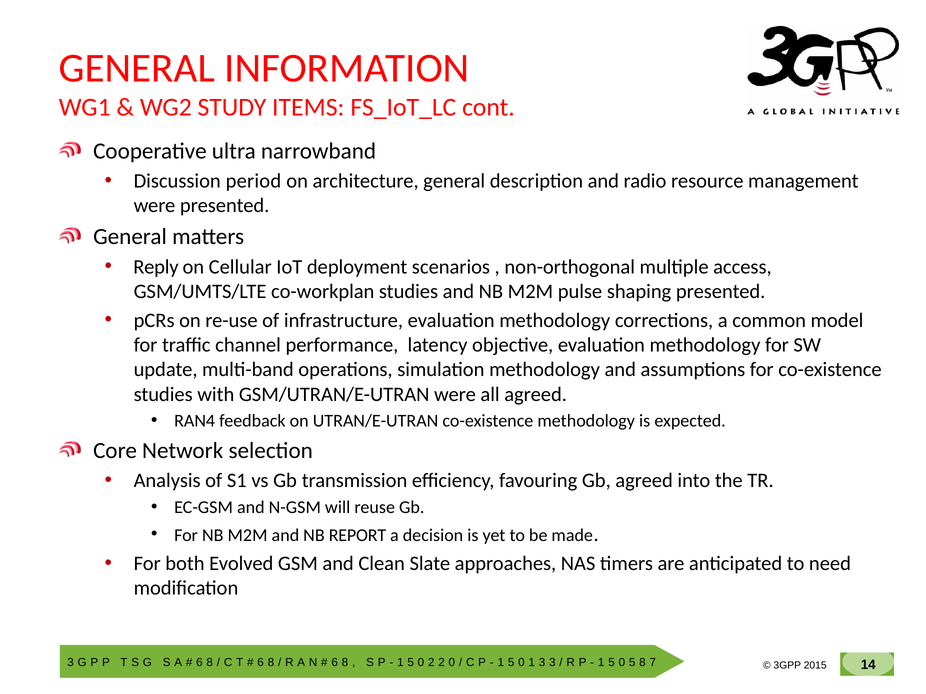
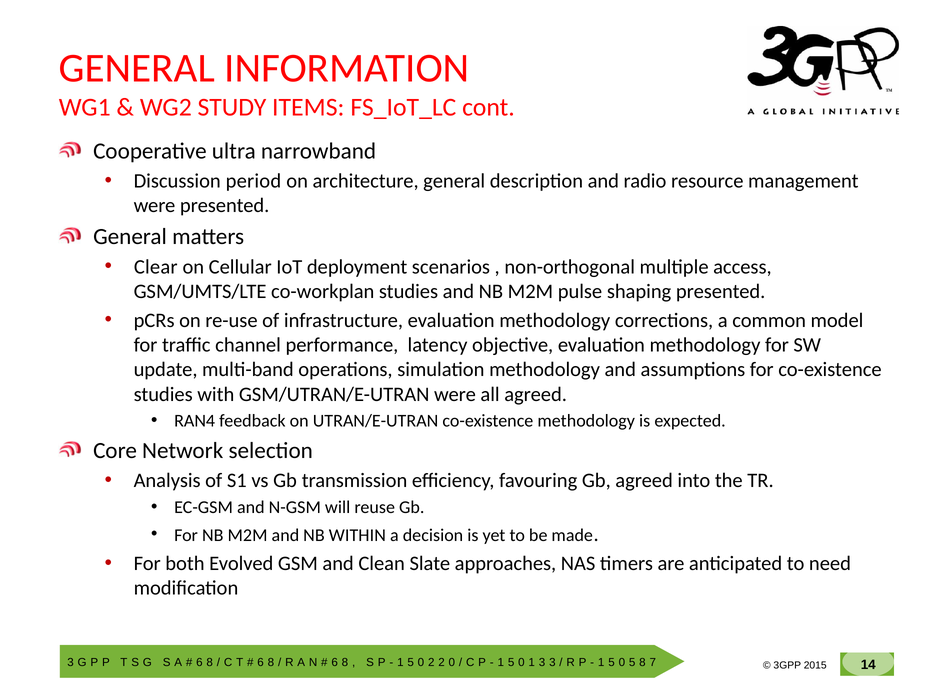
Reply: Reply -> Clear
REPORT: REPORT -> WITHIN
